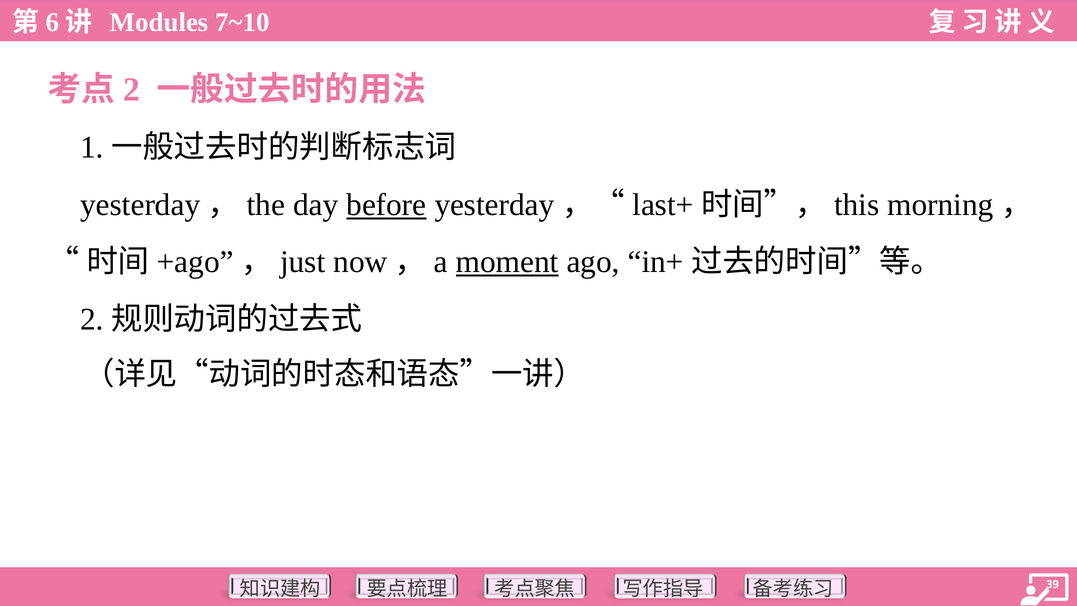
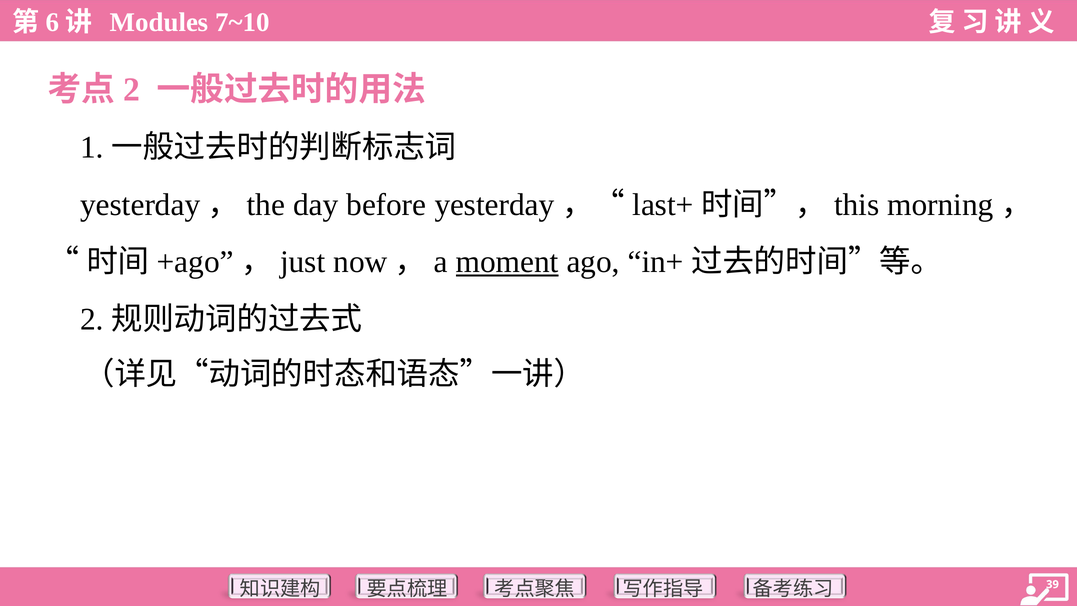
before underline: present -> none
